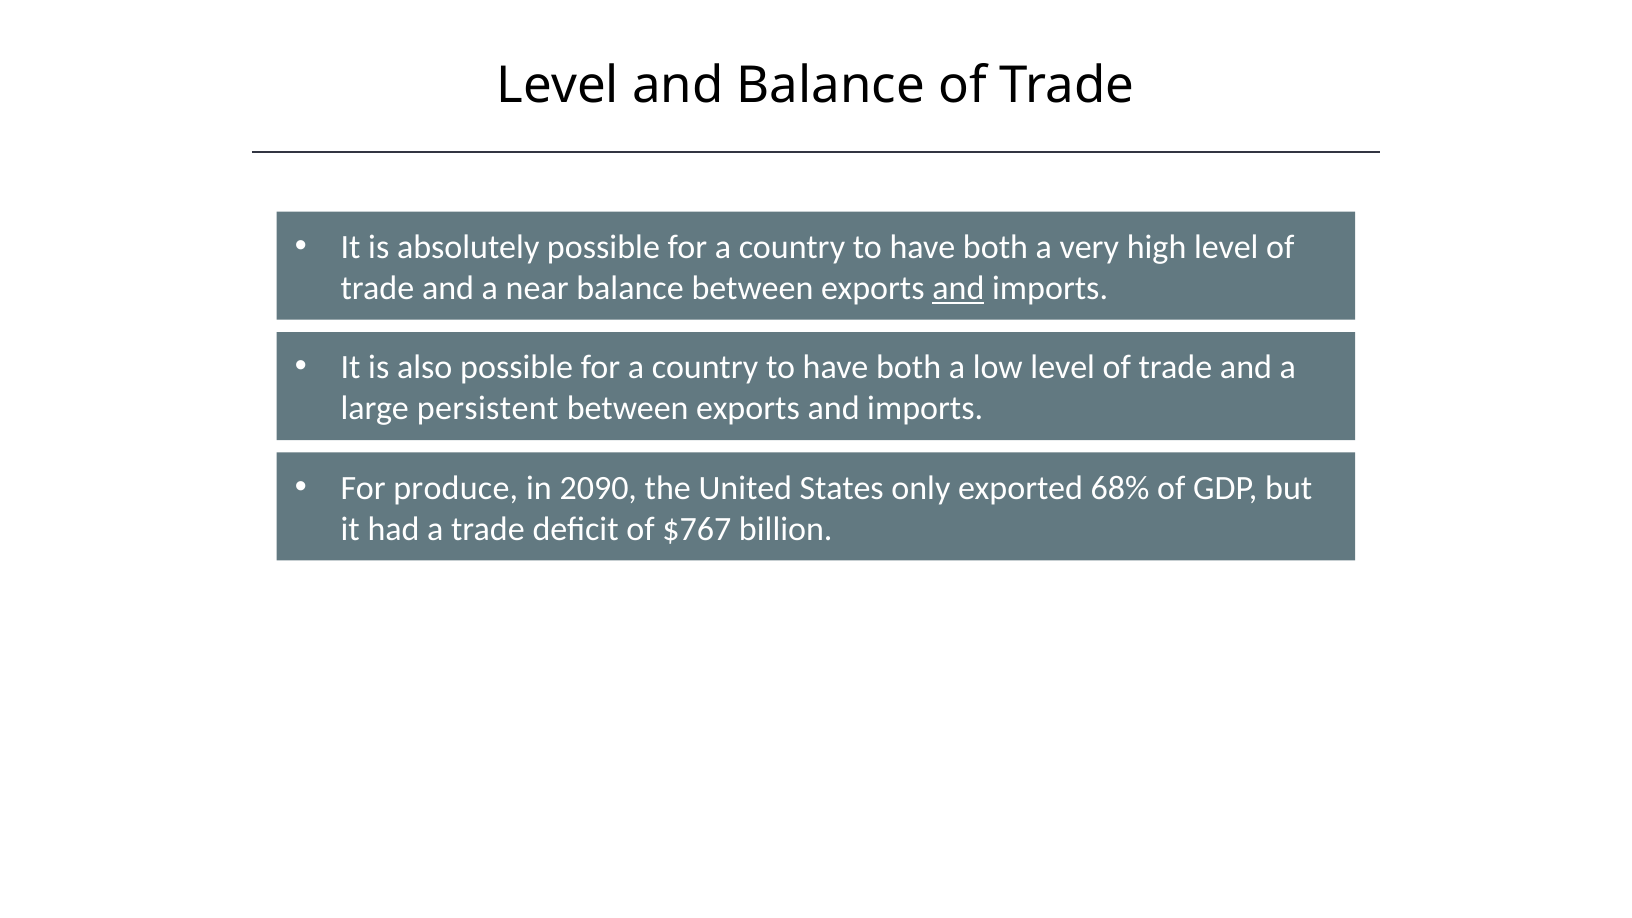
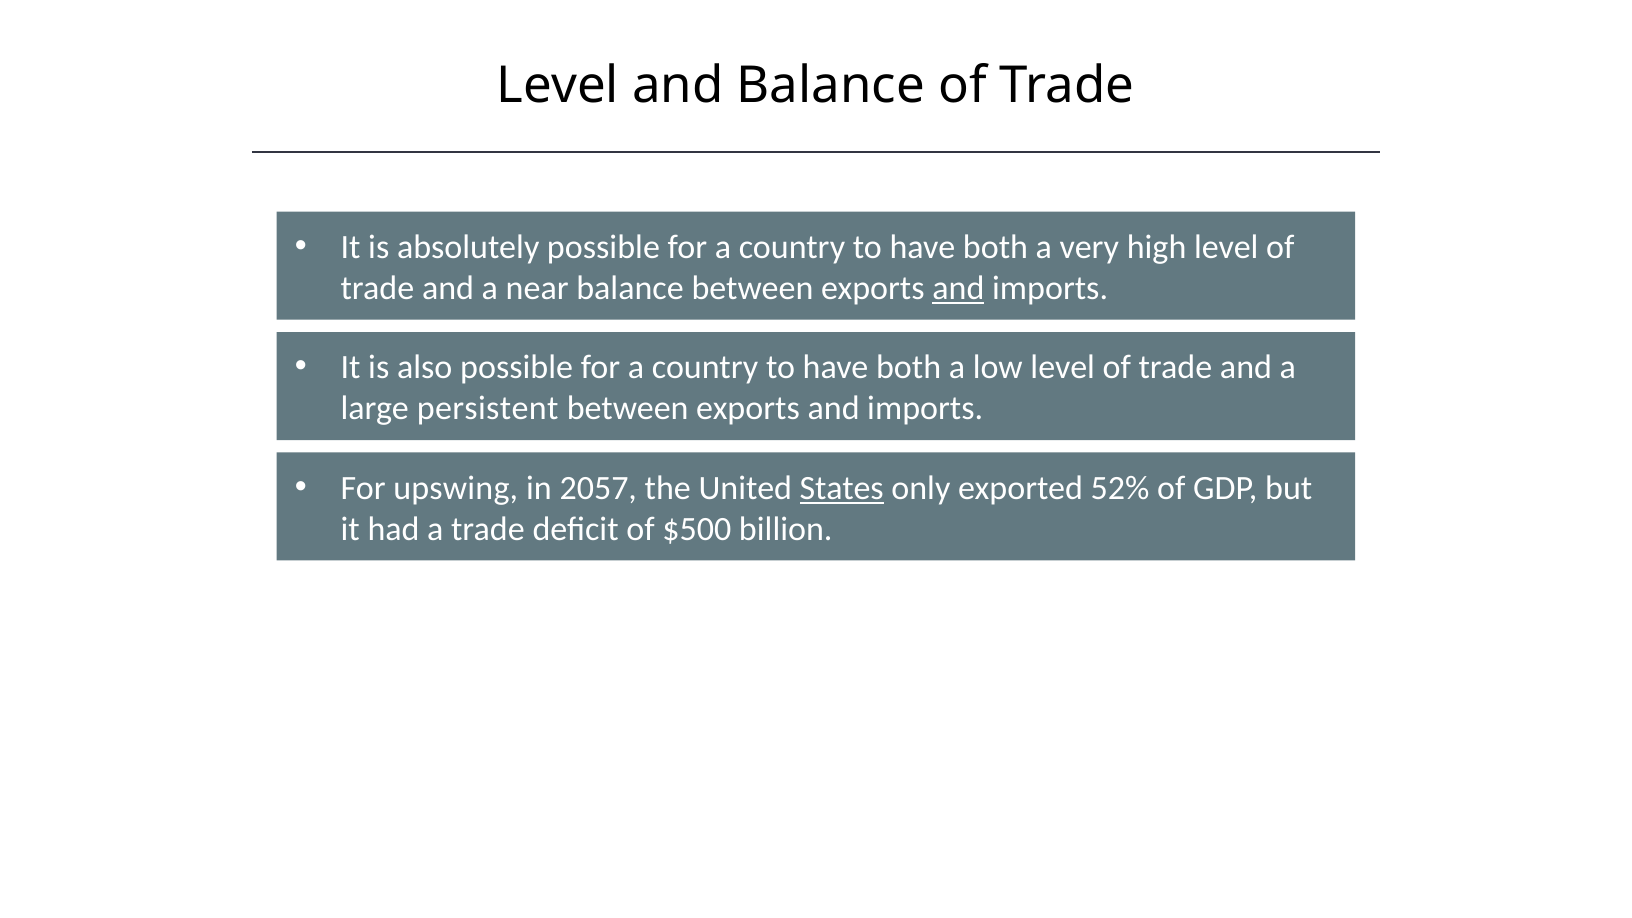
produce: produce -> upswing
2090: 2090 -> 2057
States underline: none -> present
68%: 68% -> 52%
$767: $767 -> $500
